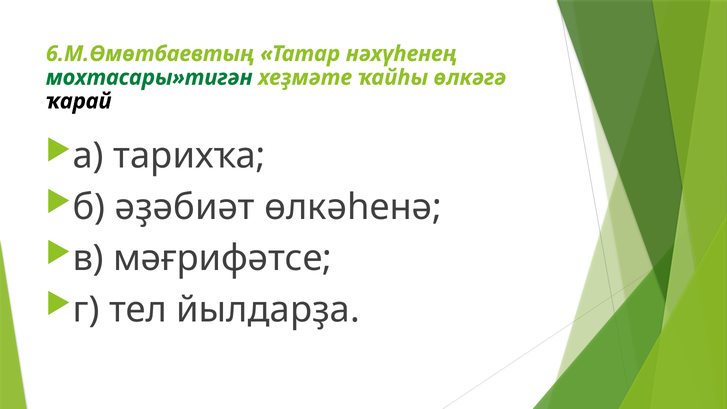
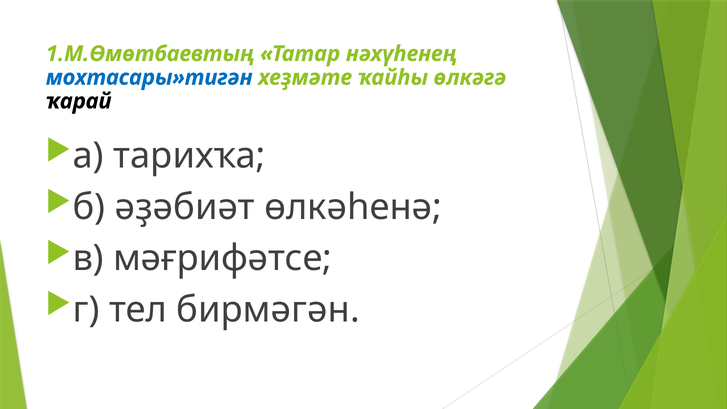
6.М.Өмөтбаевтың: 6.М.Өмөтбаевтың -> 1.М.Өмөтбаевтың
мохтасары»тигән colour: green -> blue
йылдарҙа: йылдарҙа -> бирмәгән
